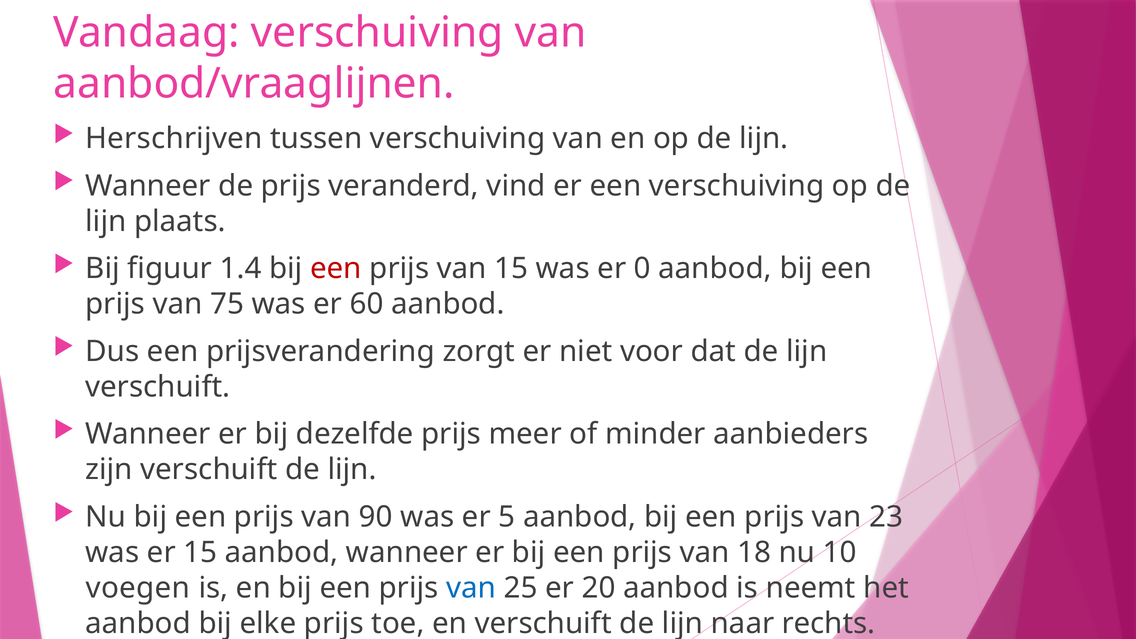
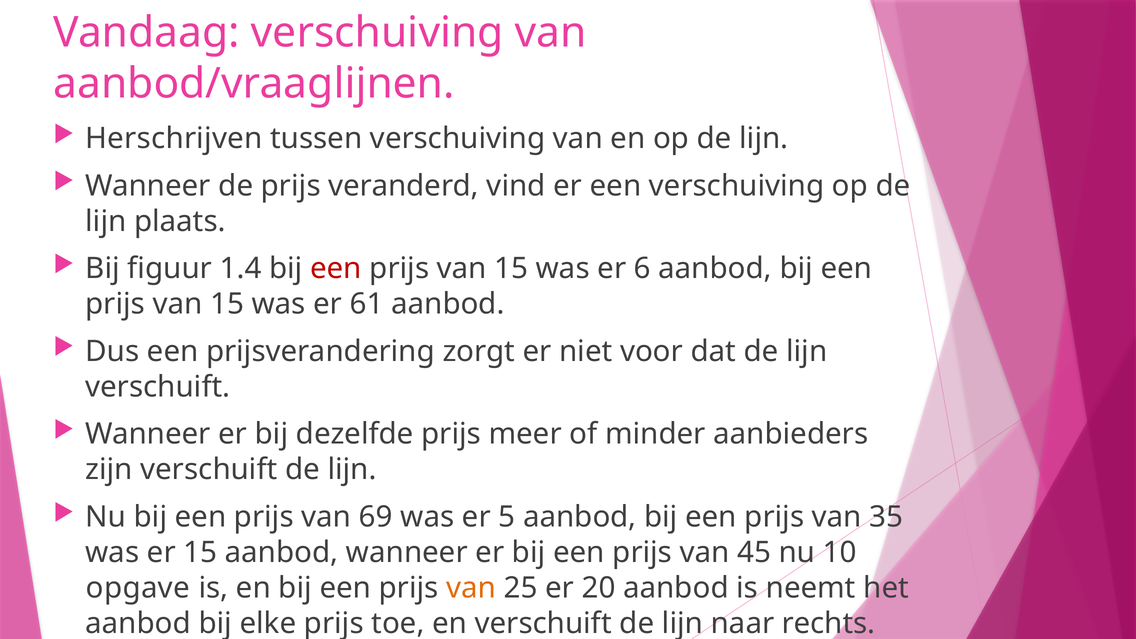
0: 0 -> 6
75 at (227, 304): 75 -> 15
60: 60 -> 61
90: 90 -> 69
23: 23 -> 35
18: 18 -> 45
voegen: voegen -> opgave
van at (471, 588) colour: blue -> orange
